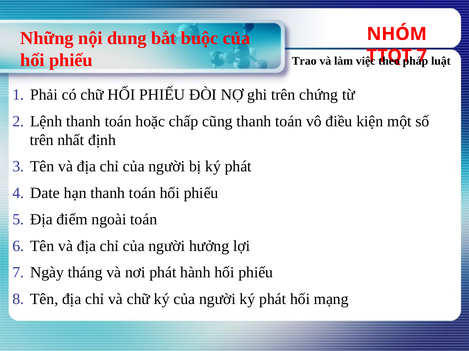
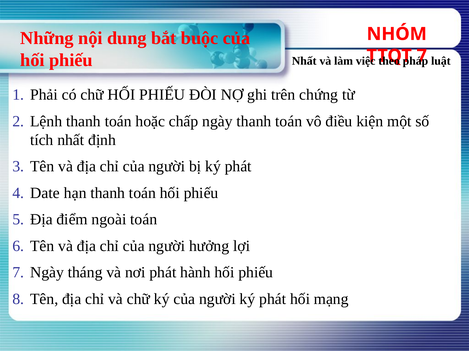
Trao at (304, 61): Trao -> Nhất
chấp cũng: cũng -> ngày
trên at (42, 140): trên -> tích
